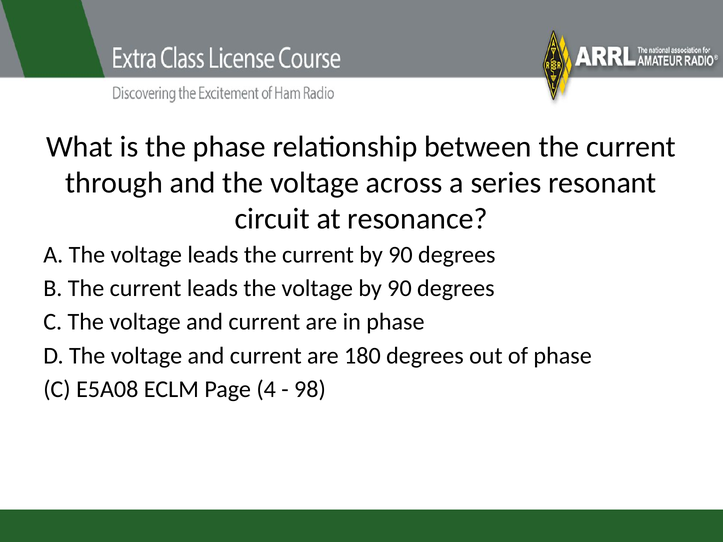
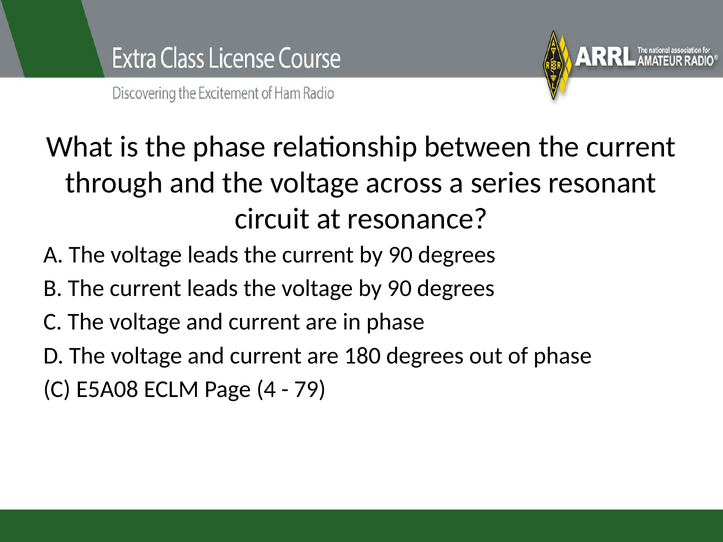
98: 98 -> 79
